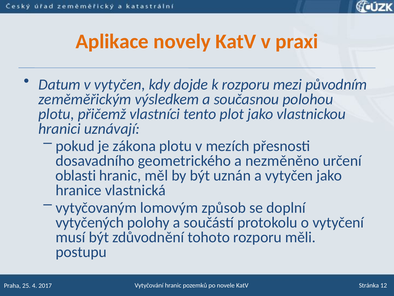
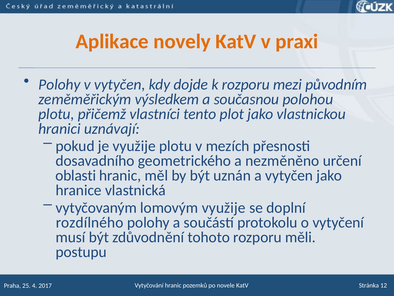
Datum at (59, 84): Datum -> Polohy
je zákona: zákona -> využije
lomovým způsob: způsob -> využije
vytyčených: vytyčených -> rozdílného
